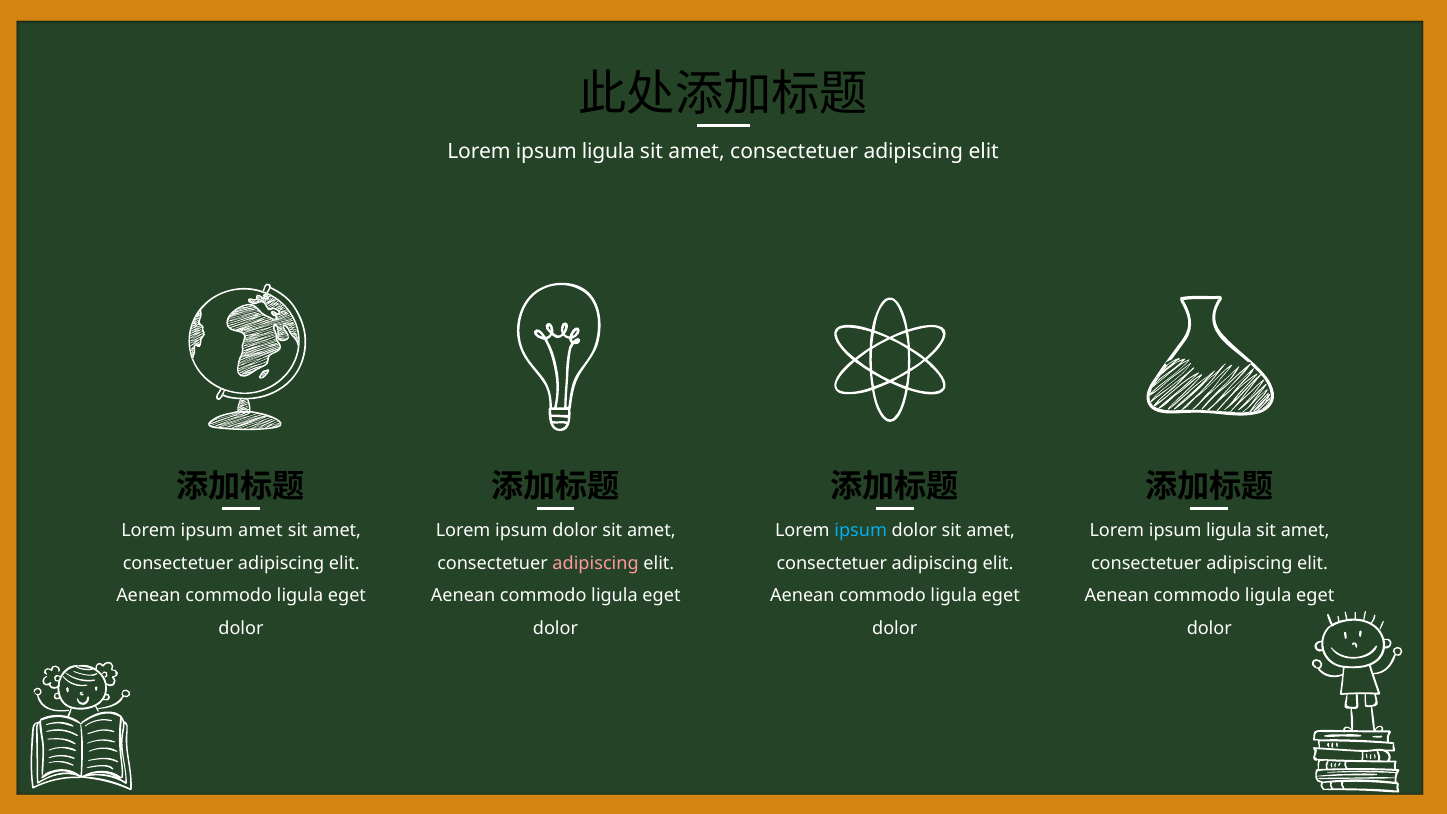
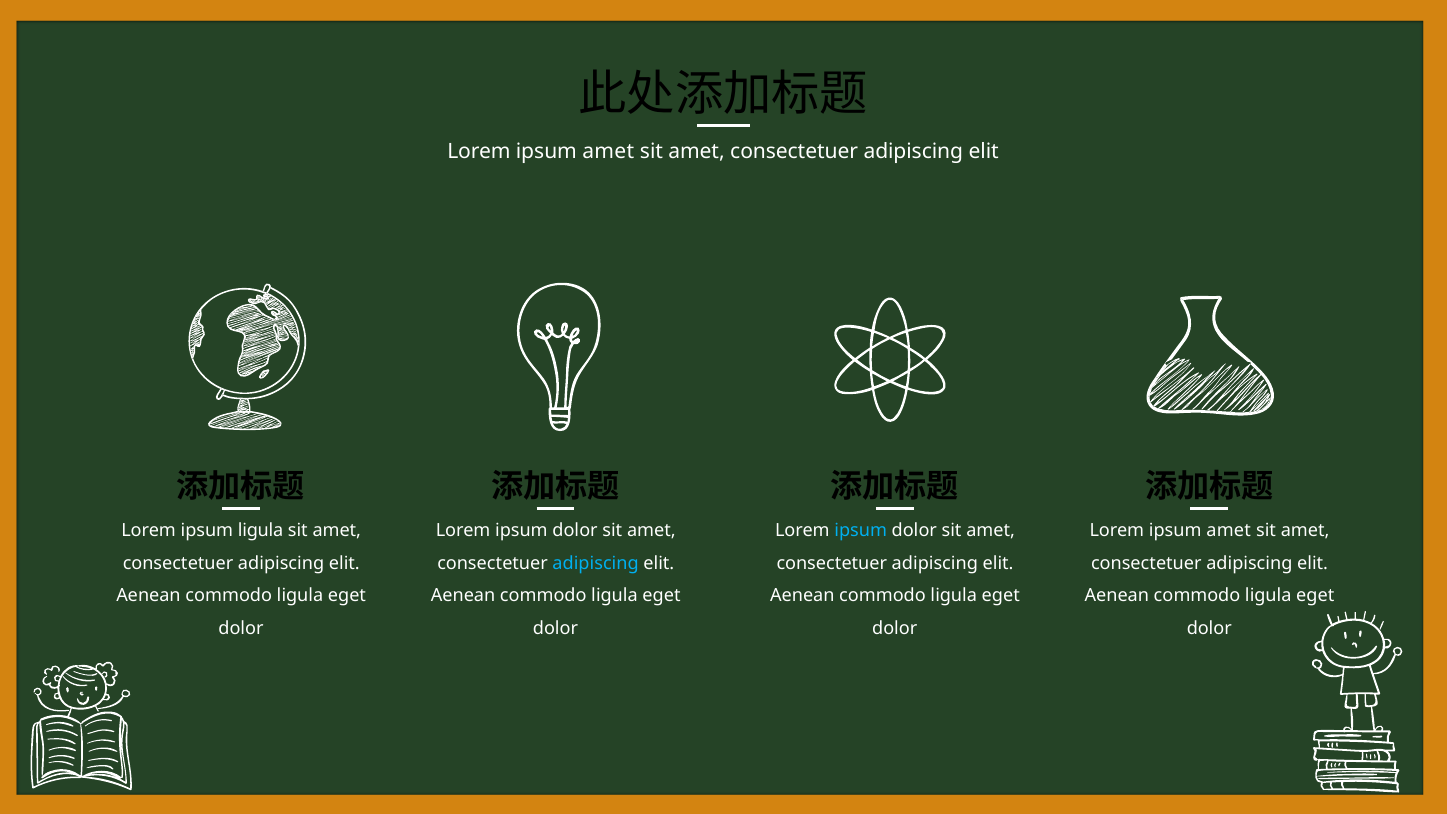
ligula at (608, 152): ligula -> amet
ipsum amet: amet -> ligula
ligula at (1229, 531): ligula -> amet
adipiscing at (596, 563) colour: pink -> light blue
